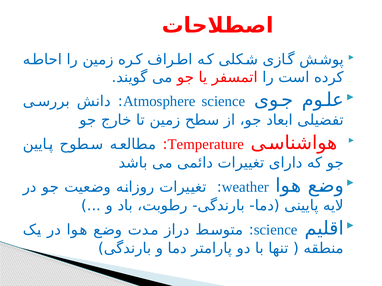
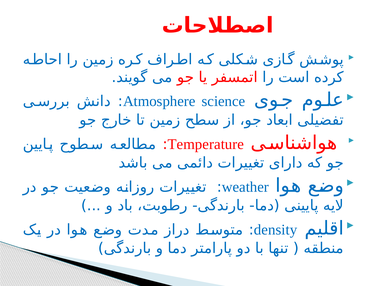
science at (276, 230): science -> density
